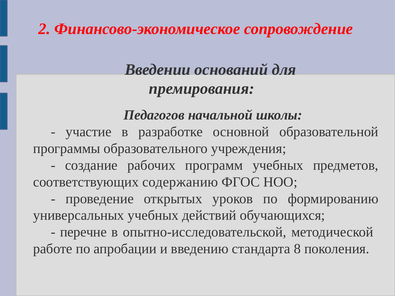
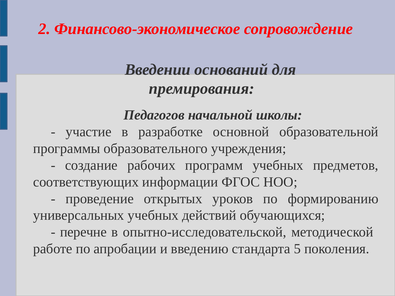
содержанию: содержанию -> информации
8: 8 -> 5
